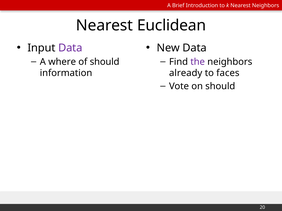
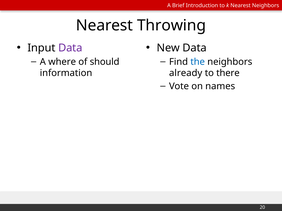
Euclidean: Euclidean -> Throwing
the colour: purple -> blue
faces: faces -> there
on should: should -> names
